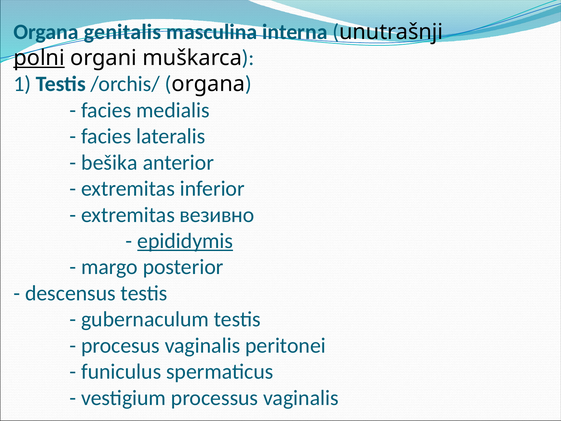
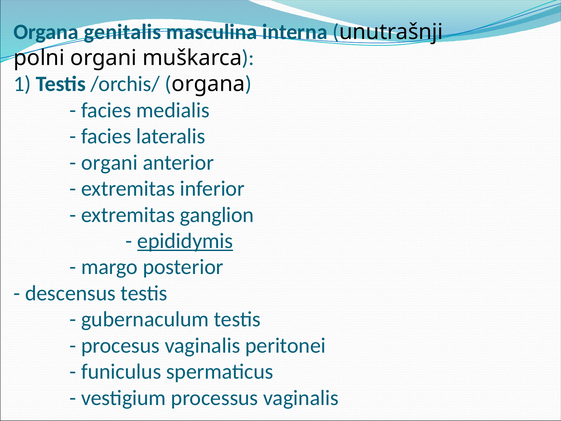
polni underline: present -> none
bešika at (109, 162): bešika -> organi
везивно: везивно -> ganglion
